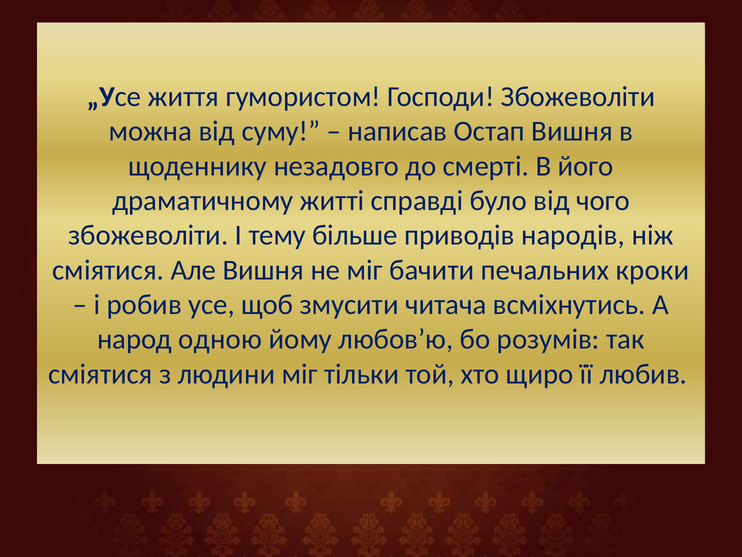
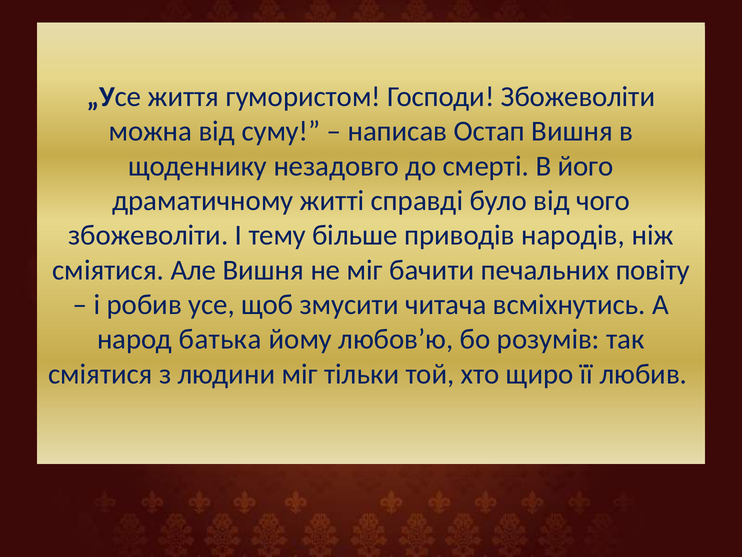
кроки: кроки -> повіту
одною: одною -> батька
